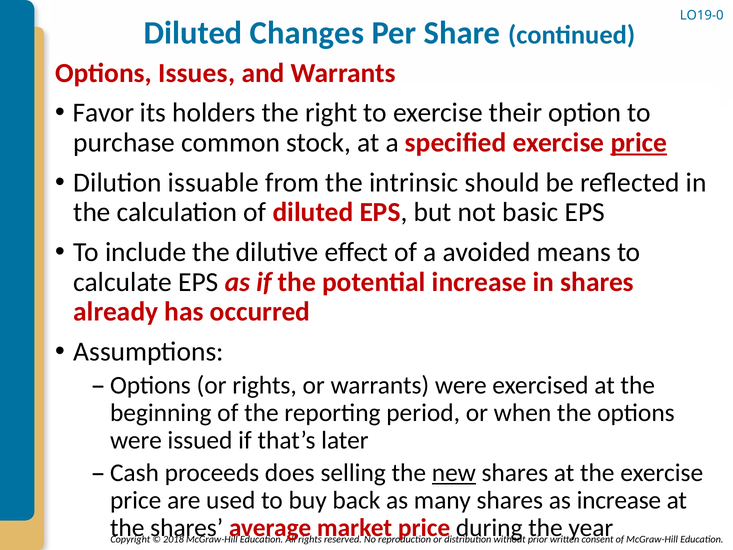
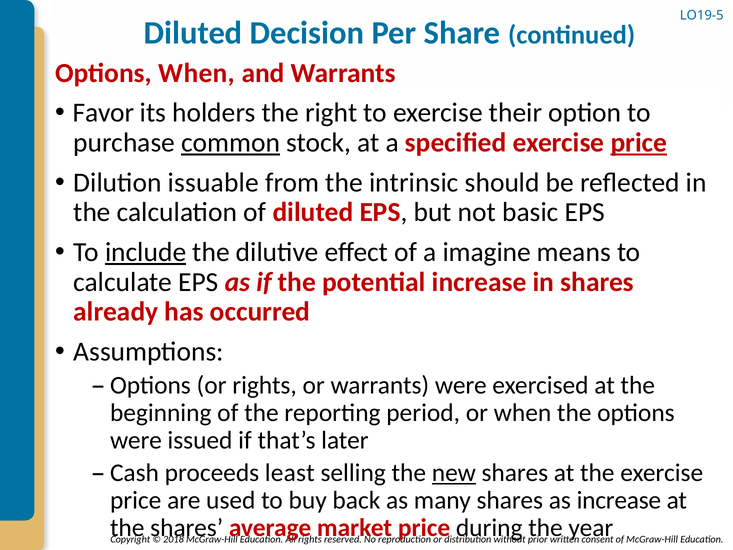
LO19-0: LO19-0 -> LO19-5
Changes: Changes -> Decision
Options Issues: Issues -> When
common underline: none -> present
include underline: none -> present
avoided: avoided -> imagine
does: does -> least
